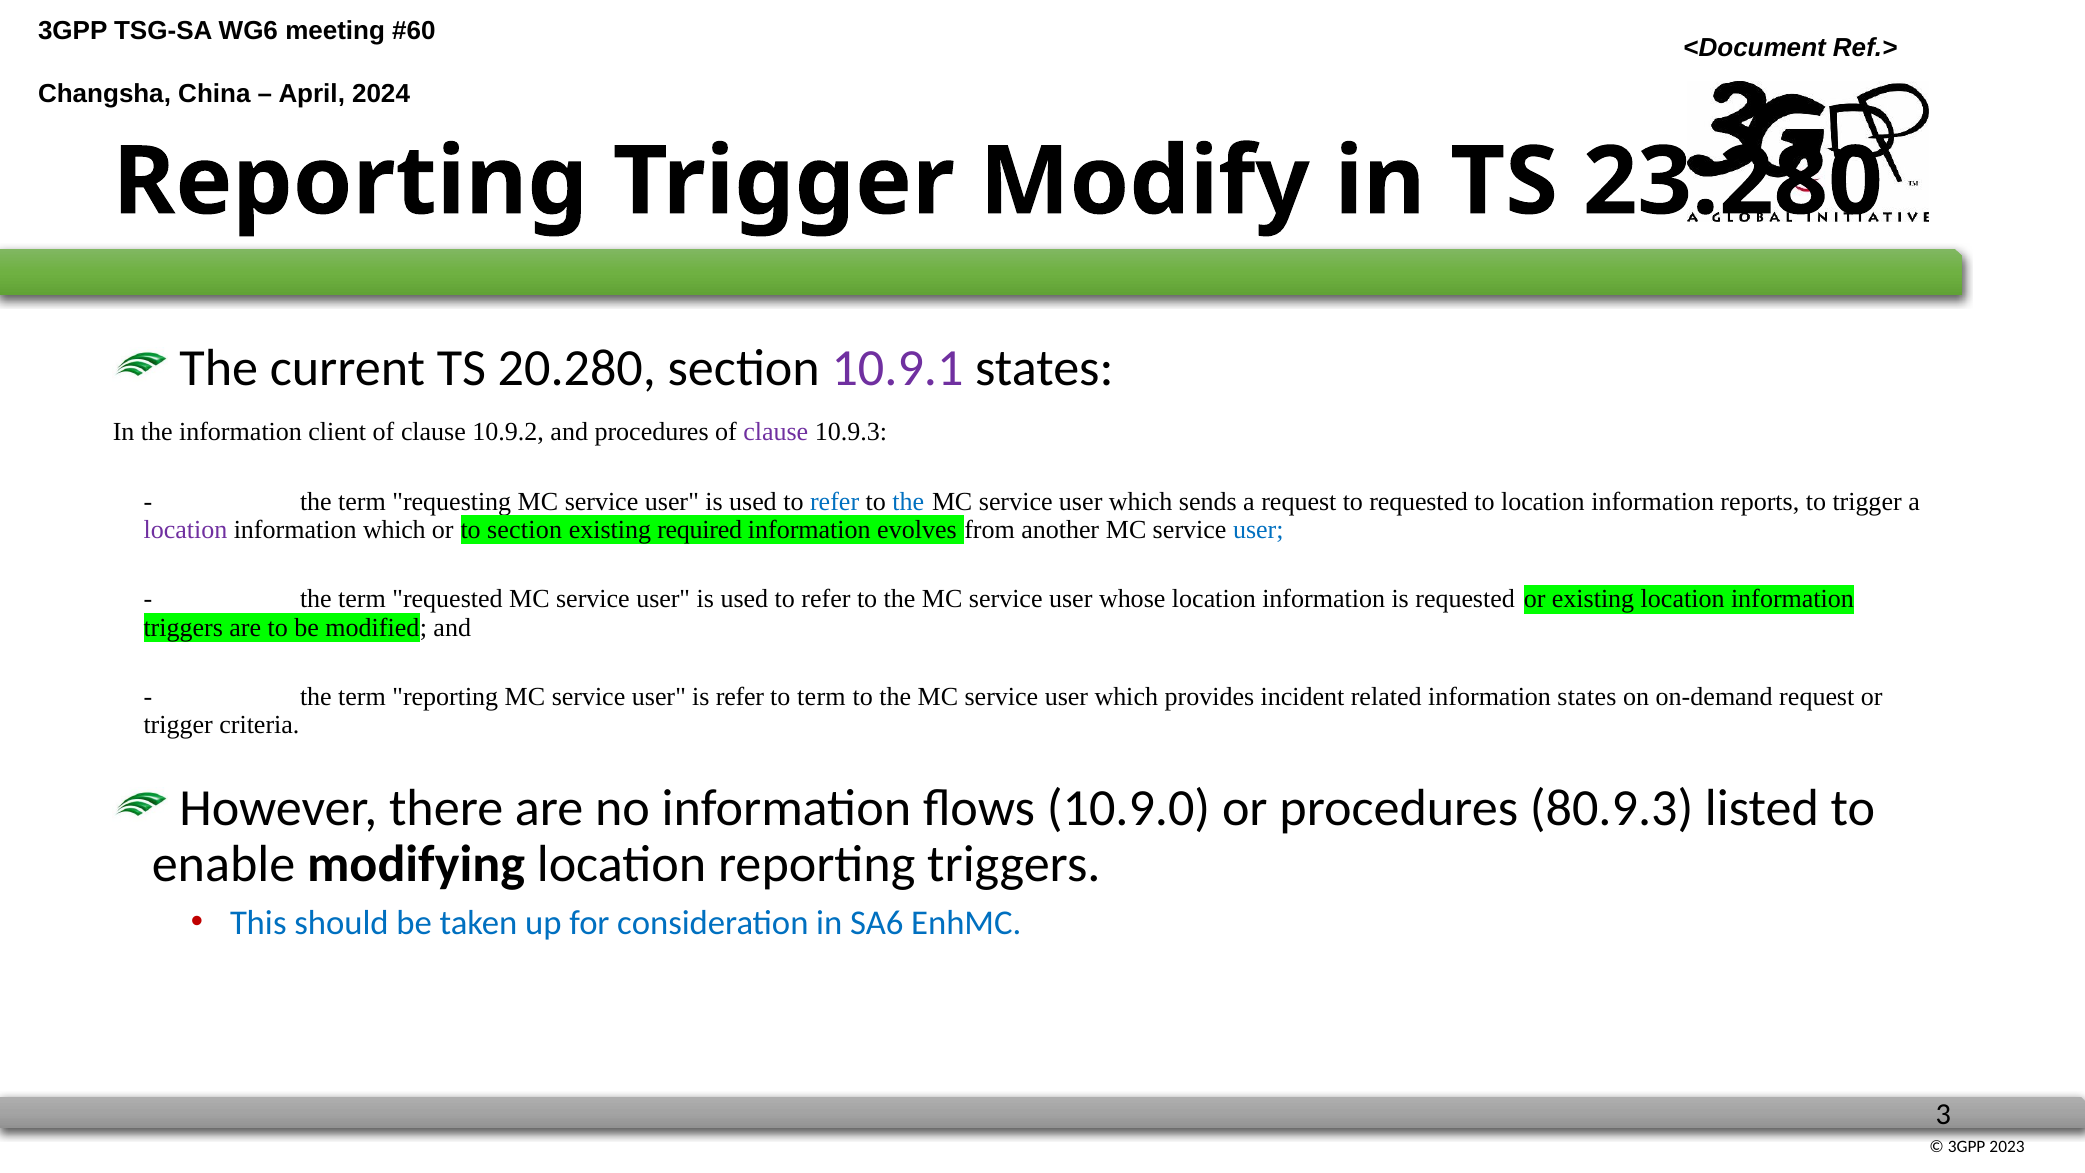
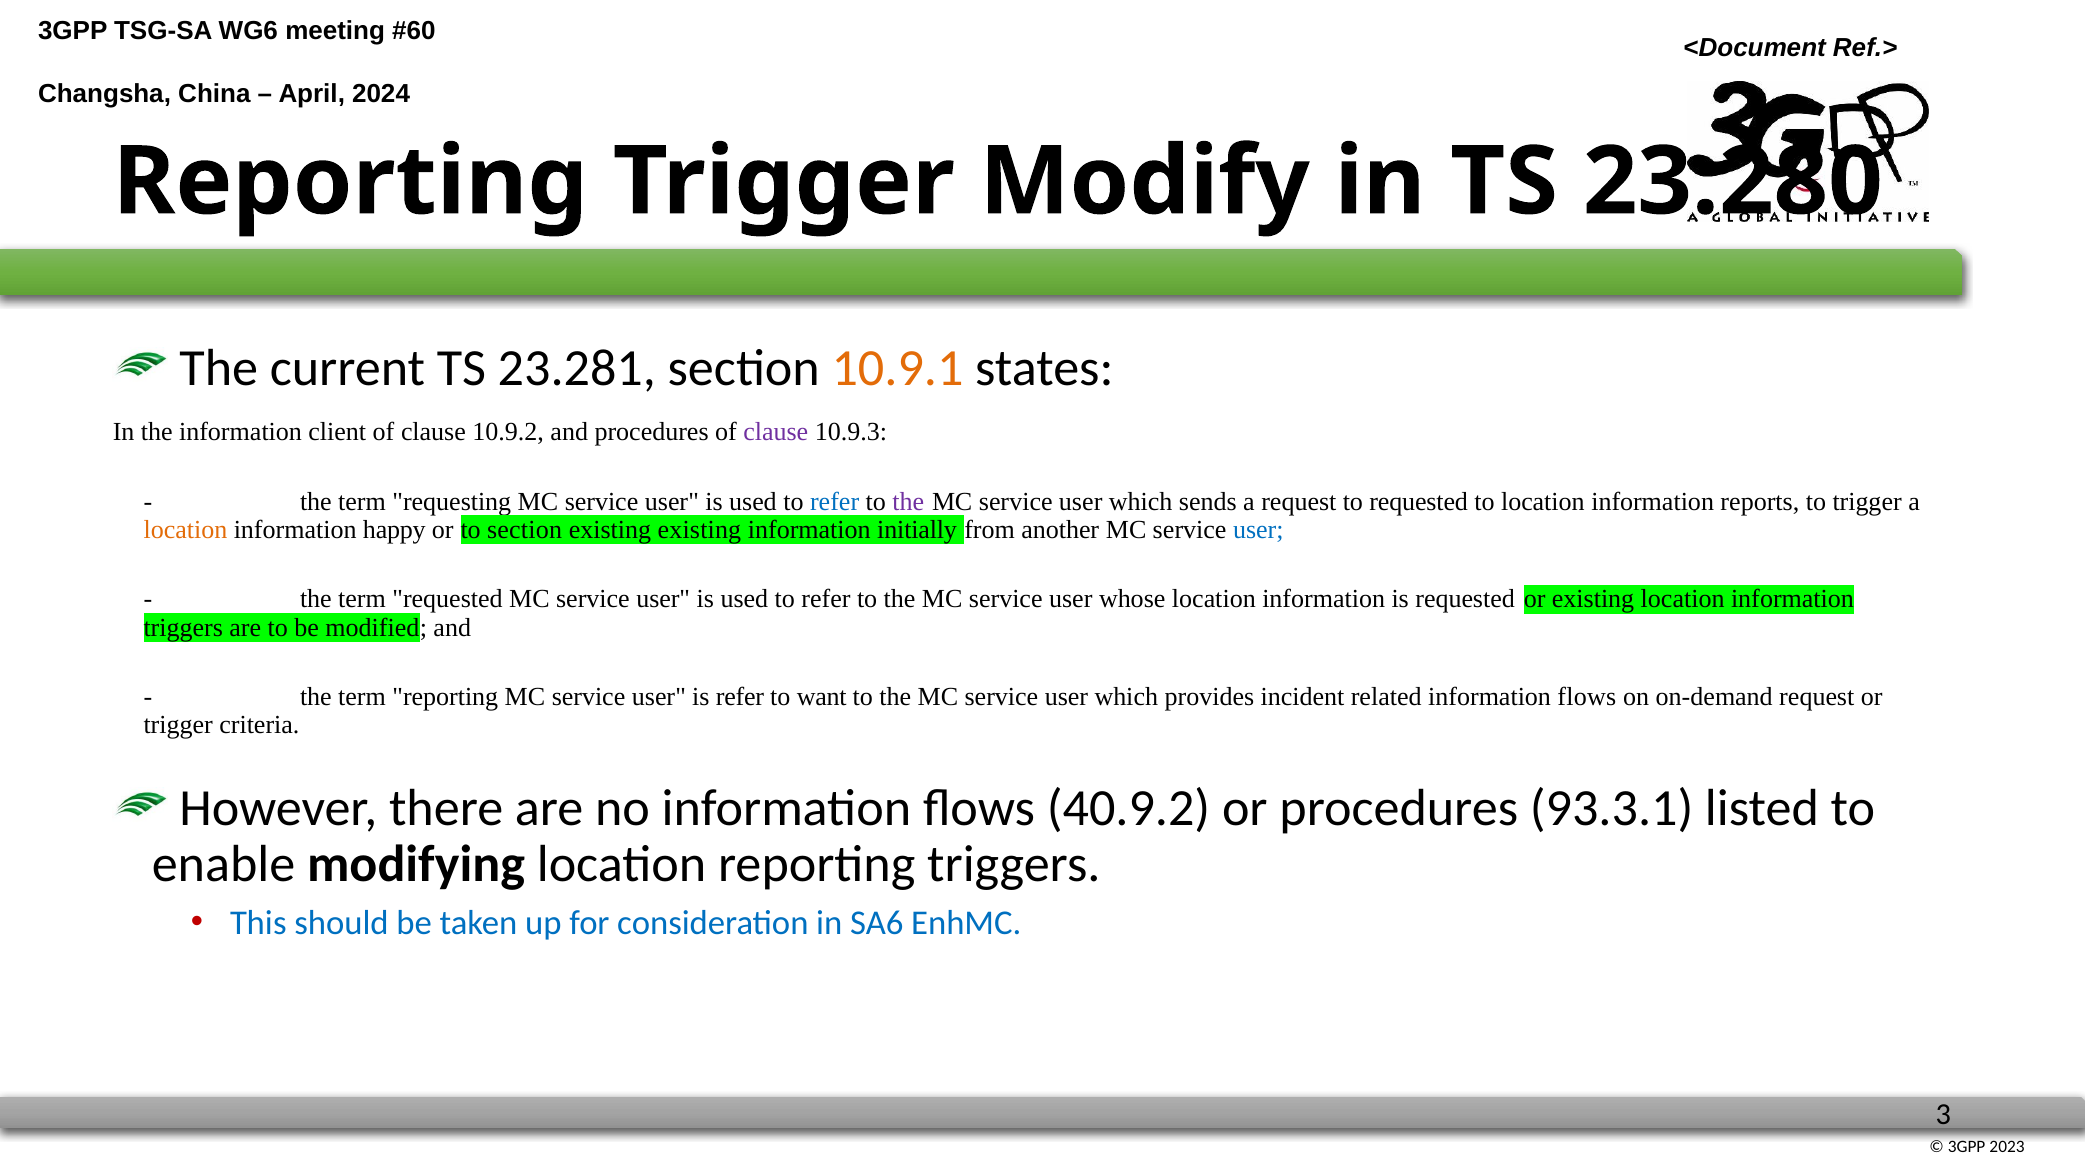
20.280: 20.280 -> 23.281
10.9.1 colour: purple -> orange
the at (908, 502) colour: blue -> purple
location at (185, 530) colour: purple -> orange
information which: which -> happy
existing required: required -> existing
evolves: evolves -> initially
to term: term -> want
related information states: states -> flows
10.9.0: 10.9.0 -> 40.9.2
80.9.3: 80.9.3 -> 93.3.1
